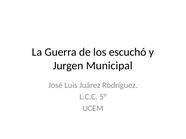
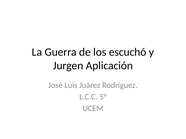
Municipal: Municipal -> Aplicación
